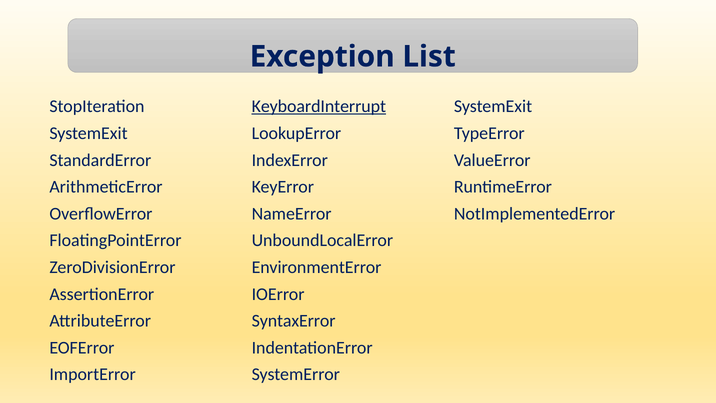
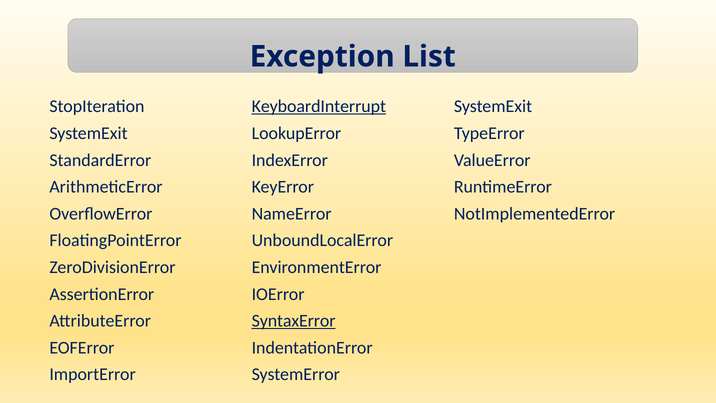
SyntaxError underline: none -> present
